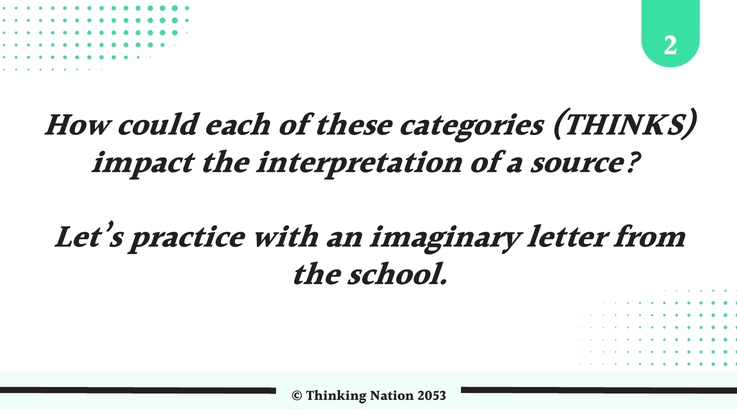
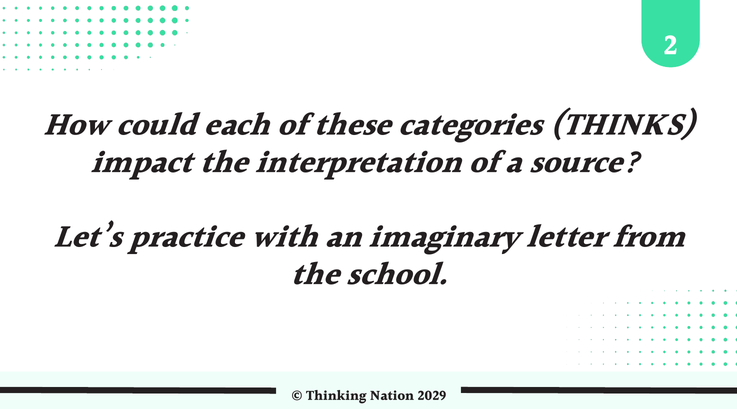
2053: 2053 -> 2029
